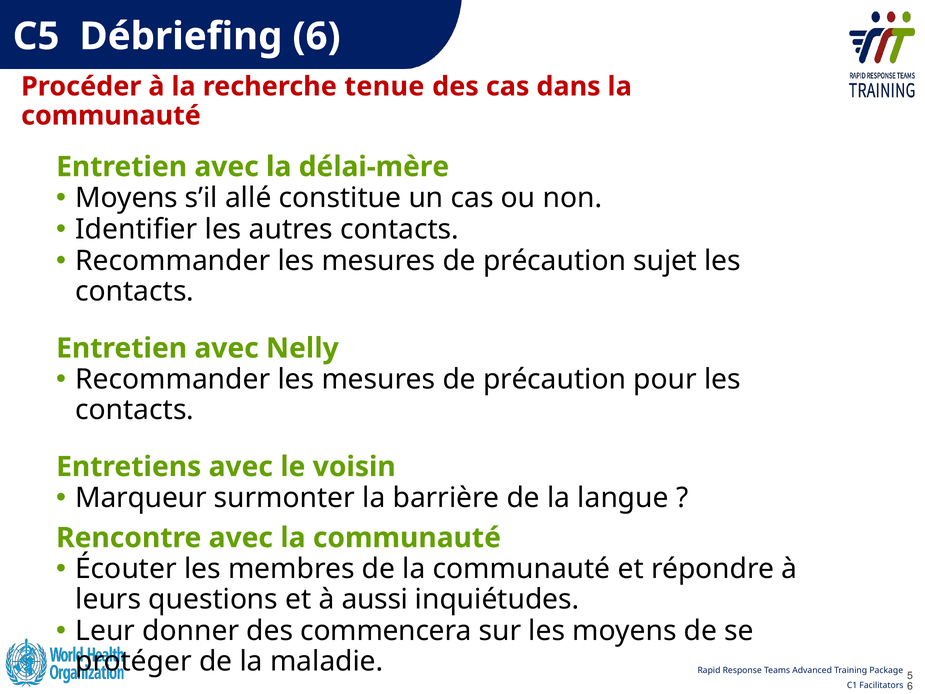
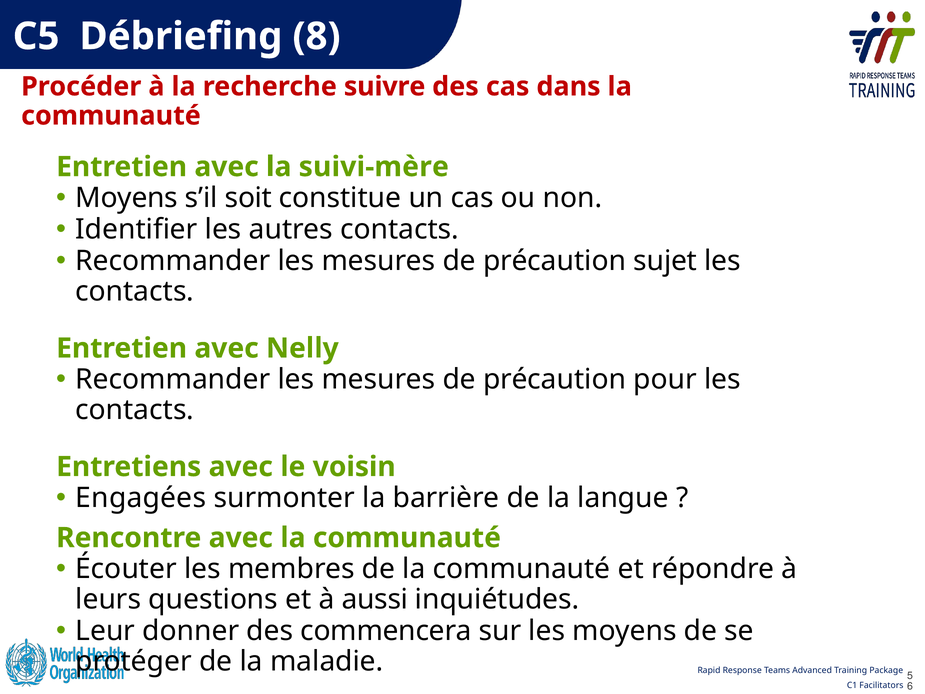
Débriefing 6: 6 -> 8
tenue: tenue -> suivre
délai-mère: délai-mère -> suivi-mère
allé: allé -> soit
Marqueur: Marqueur -> Engagées
